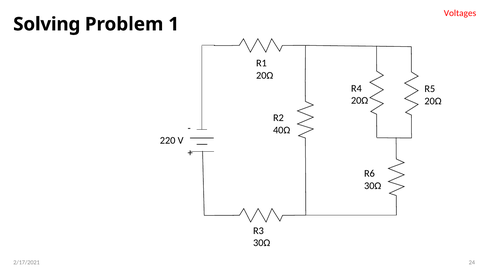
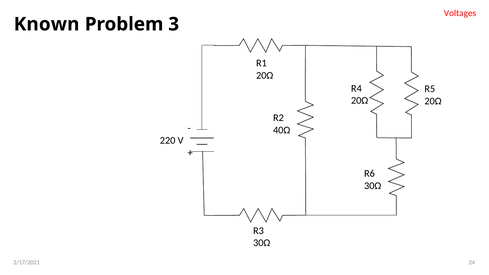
Solving: Solving -> Known
1: 1 -> 3
